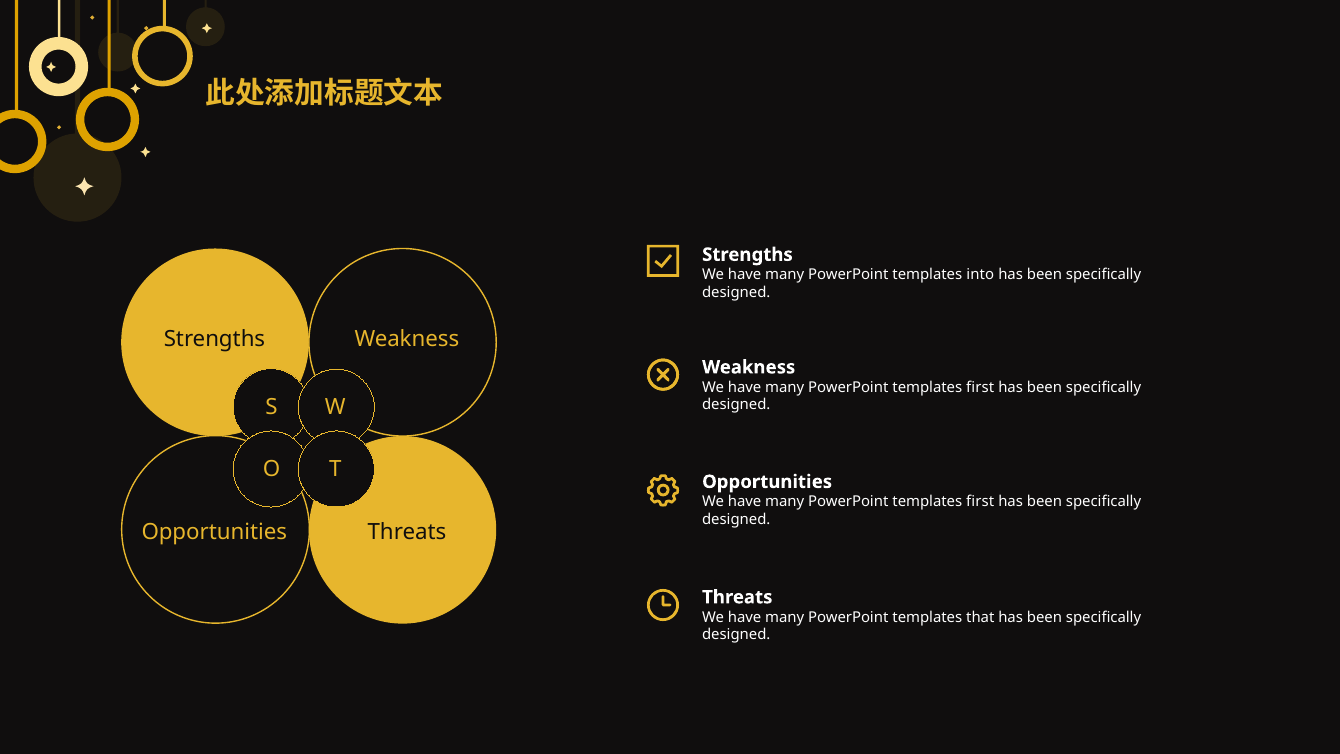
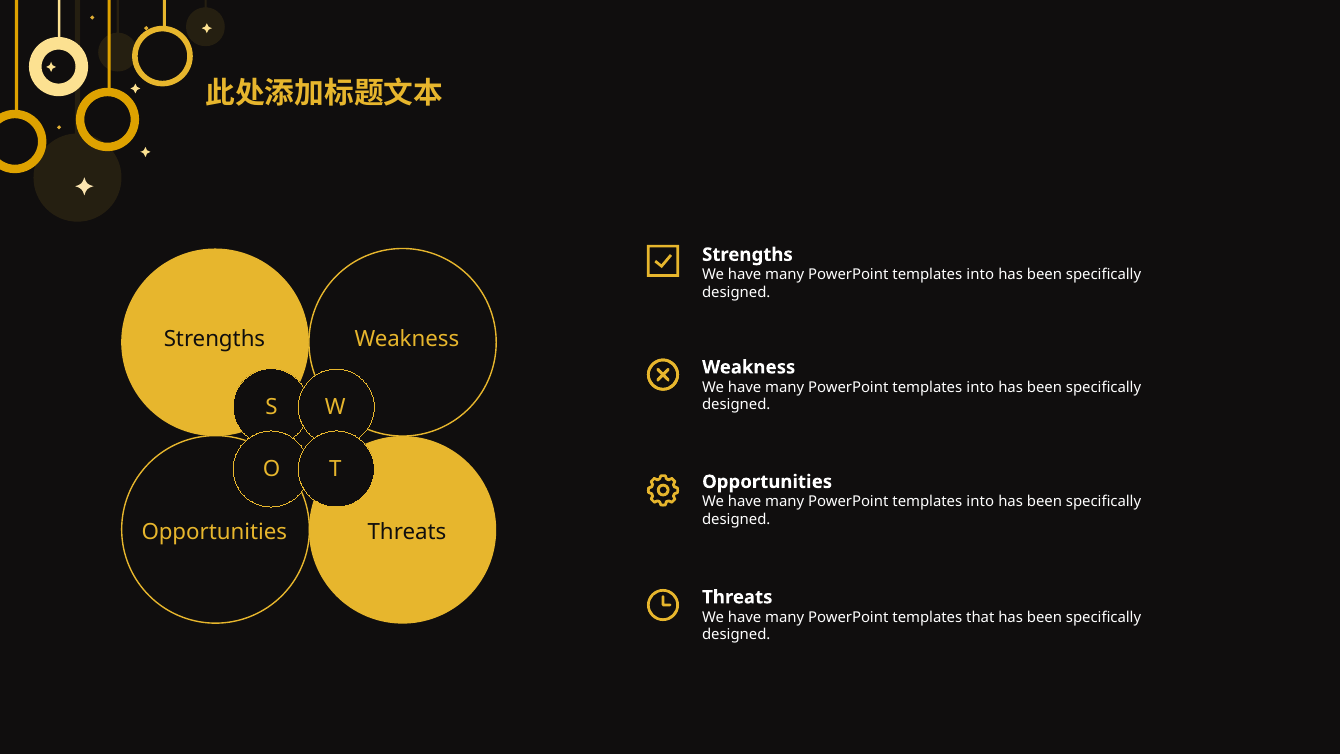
first at (980, 387): first -> into
first at (980, 501): first -> into
